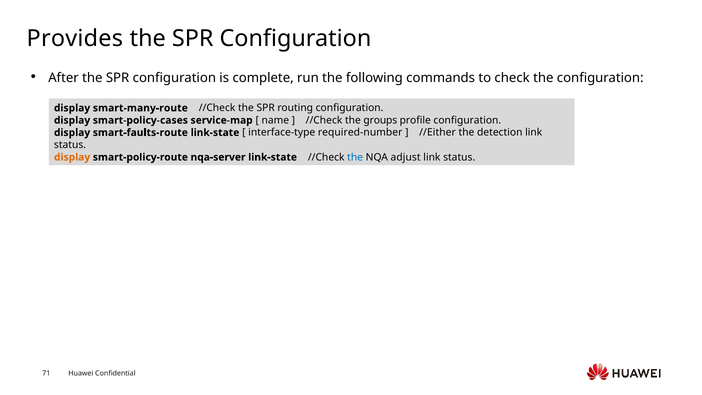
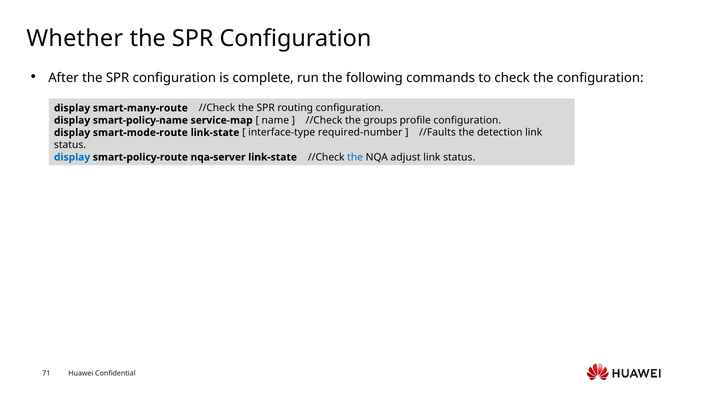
Provides: Provides -> Whether
smart-policy-cases: smart-policy-cases -> smart-policy-name
smart-faults-route: smart-faults-route -> smart-mode-route
//Either: //Either -> //Faults
display at (72, 157) colour: orange -> blue
